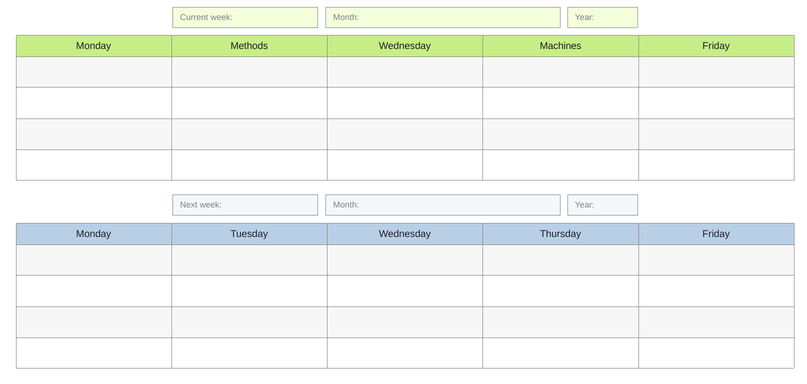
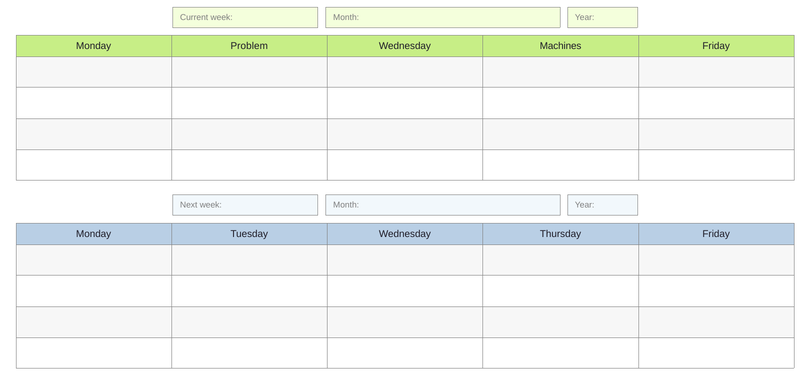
Methods: Methods -> Problem
